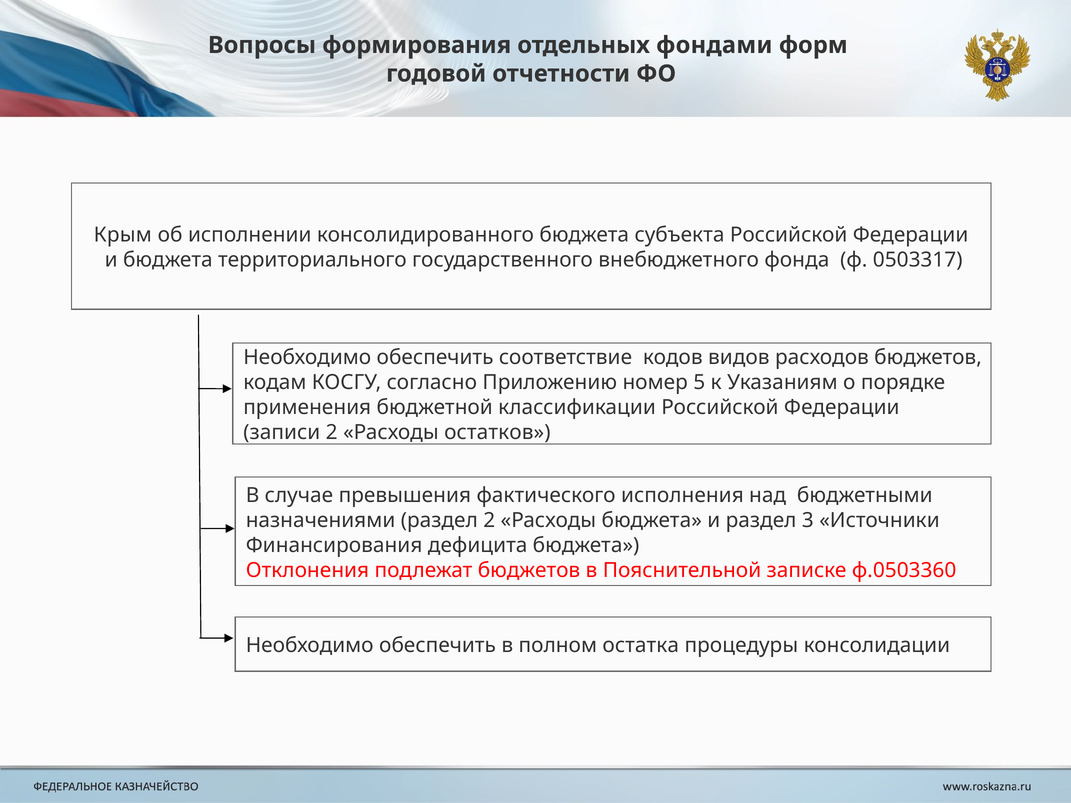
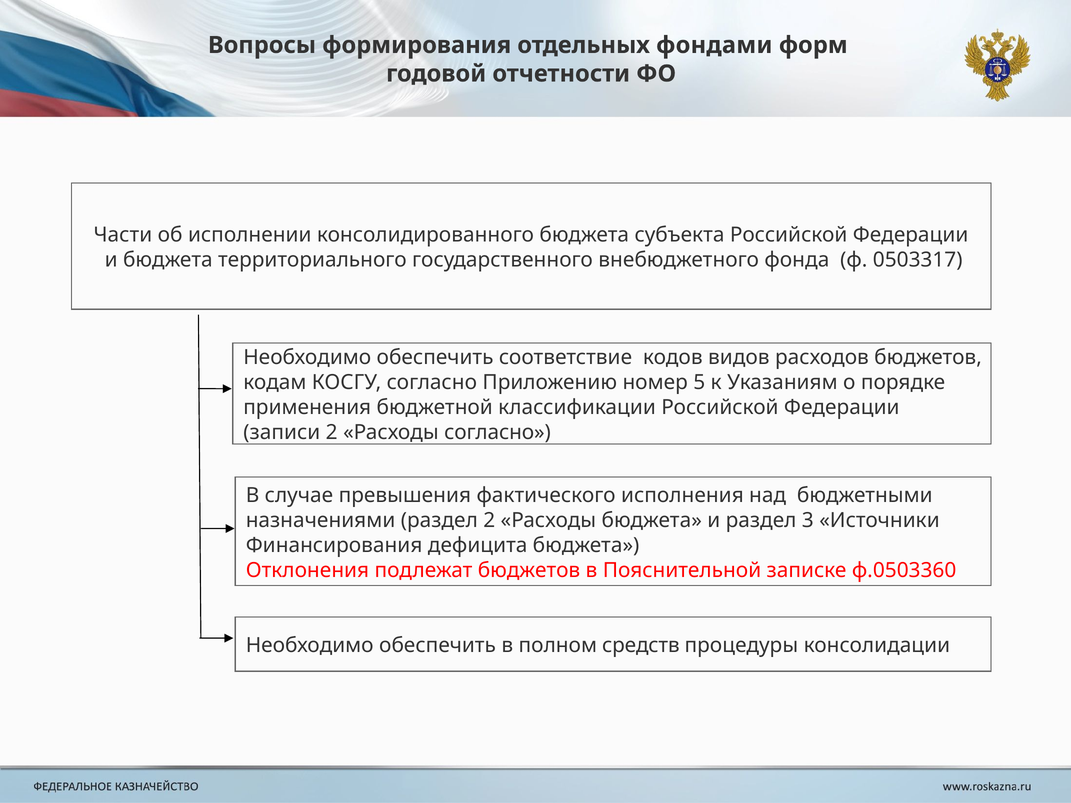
Крым: Крым -> Части
Расходы остатков: остатков -> согласно
остатка: остатка -> средств
